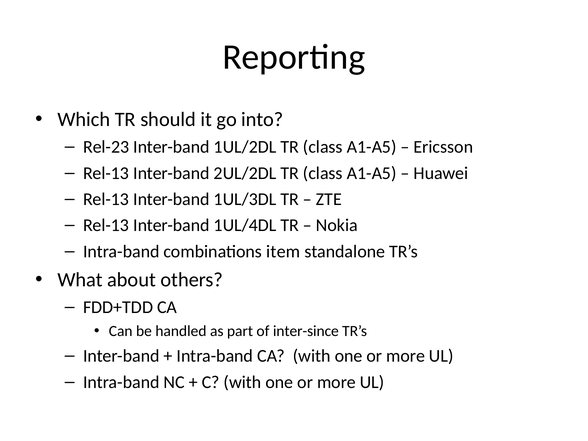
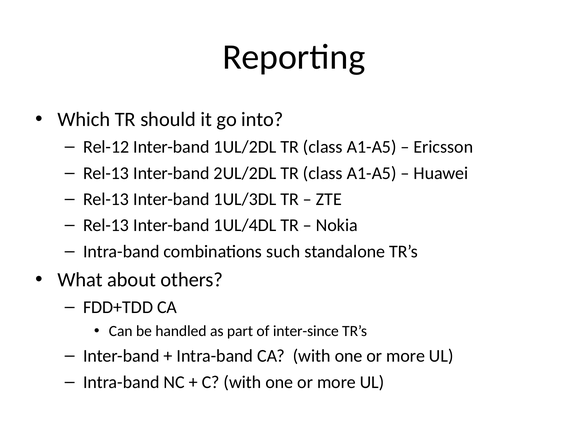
Rel-23: Rel-23 -> Rel-12
item: item -> such
